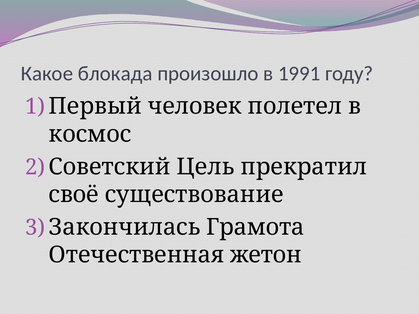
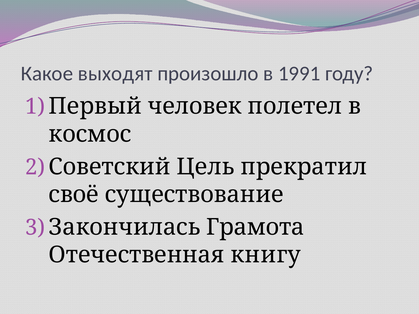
блокада: блокада -> выходят
жетон: жетон -> книгу
